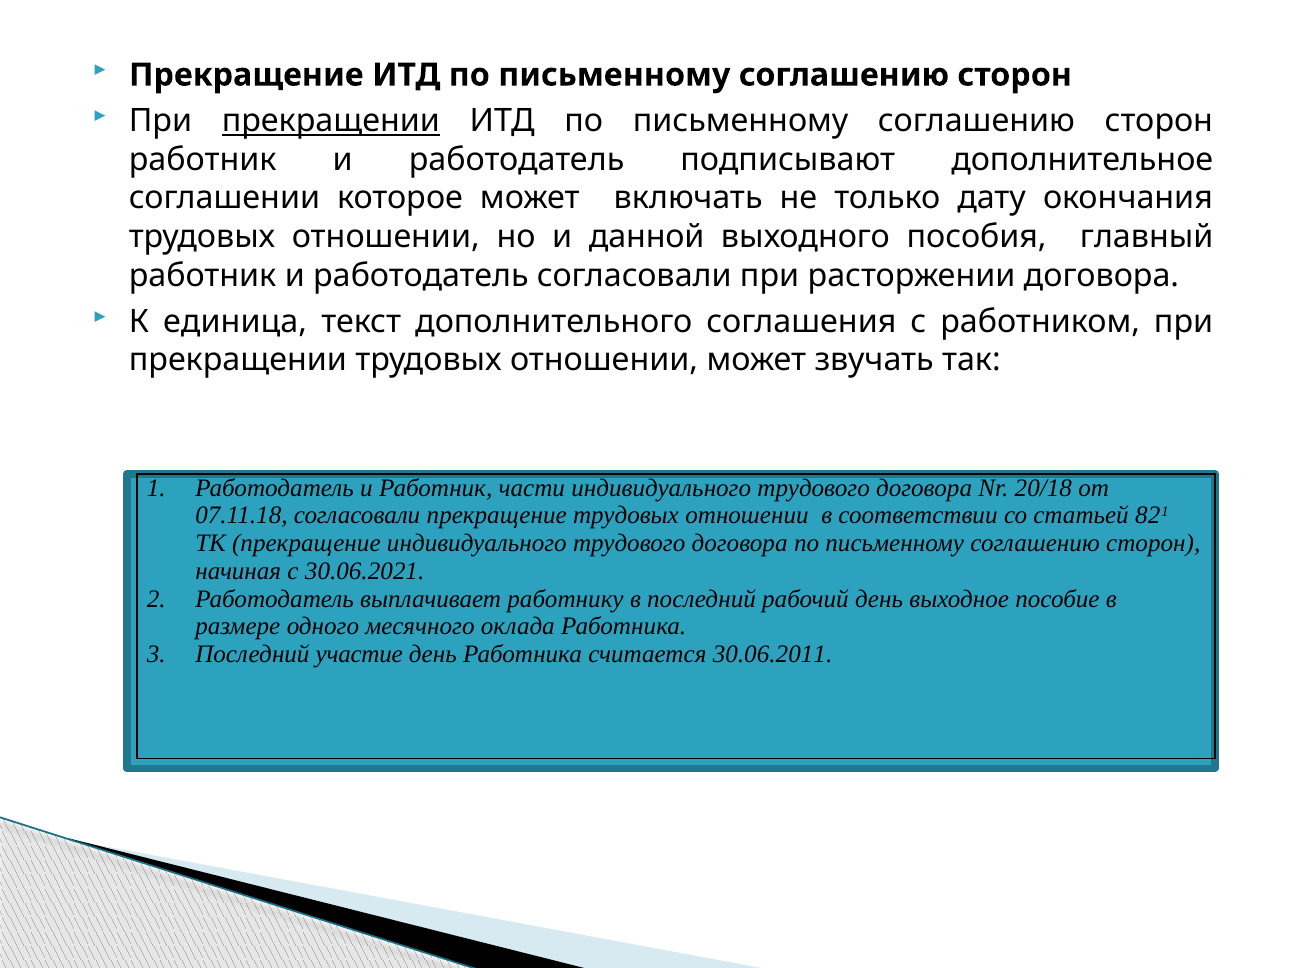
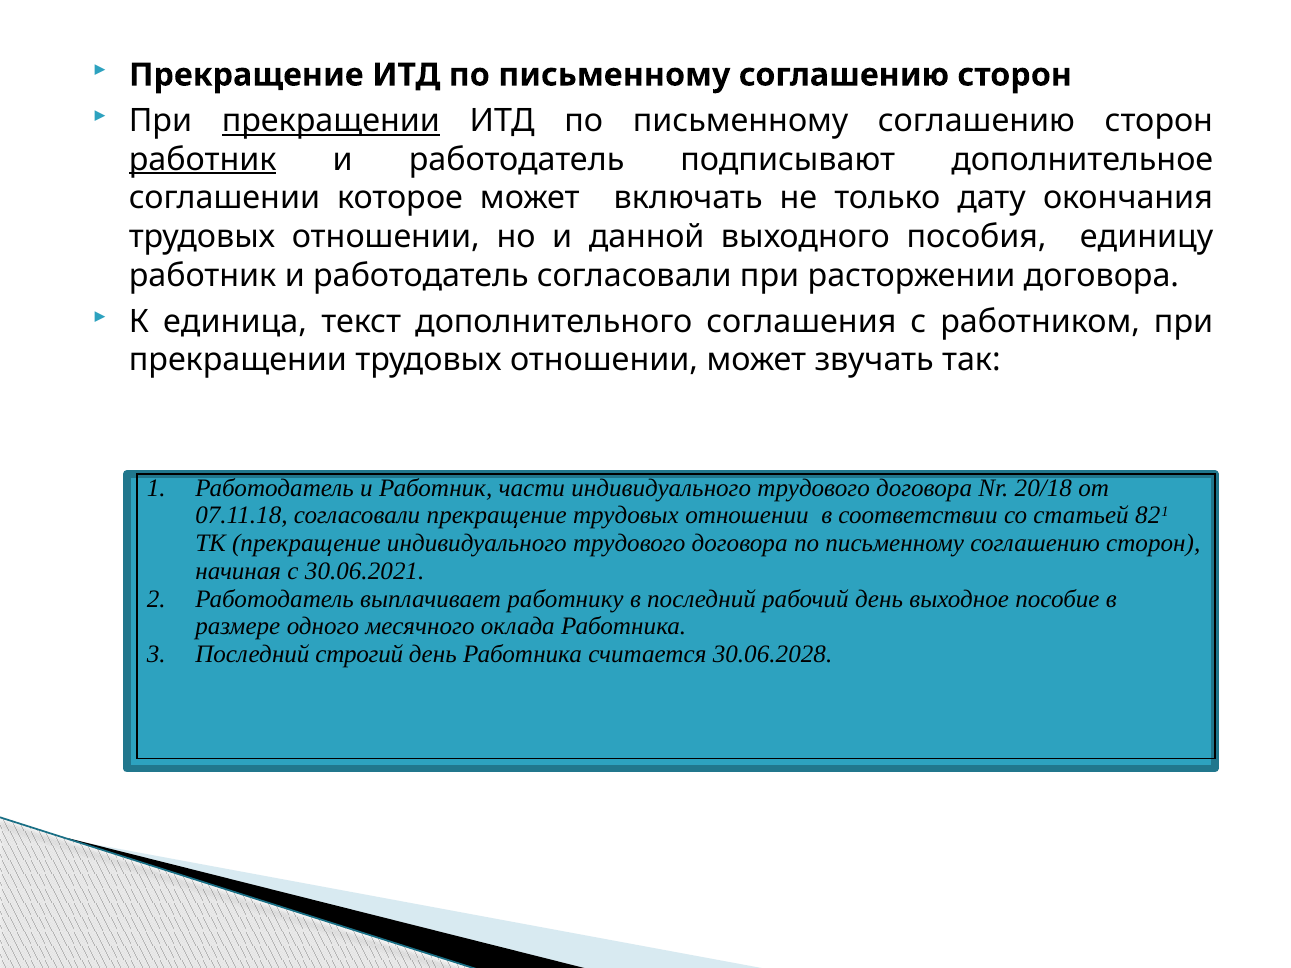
работник at (203, 160) underline: none -> present
главный: главный -> единицу
участие: участие -> строгий
30.06.2011: 30.06.2011 -> 30.06.2028
